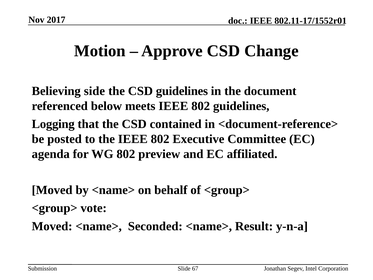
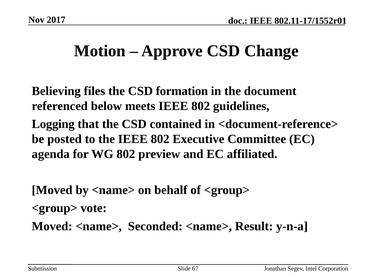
side: side -> files
CSD guidelines: guidelines -> formation
